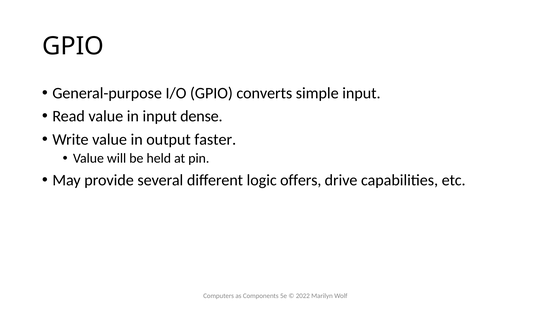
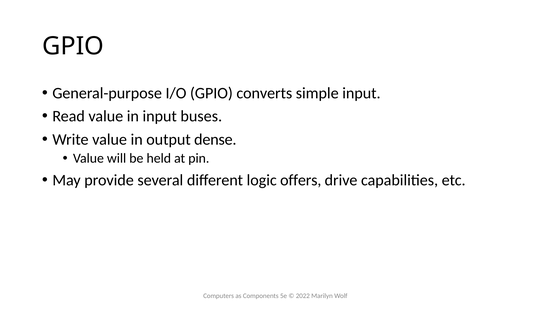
dense: dense -> buses
faster: faster -> dense
